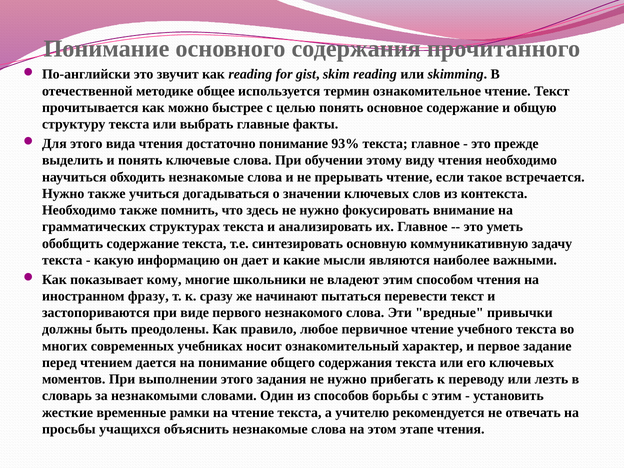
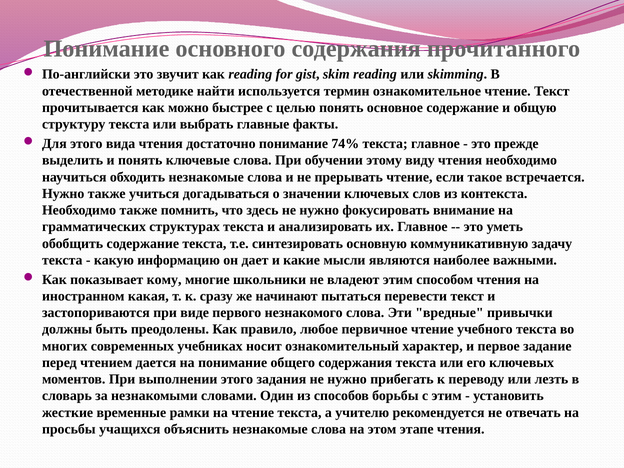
общее: общее -> найти
93%: 93% -> 74%
фразу: фразу -> какая
